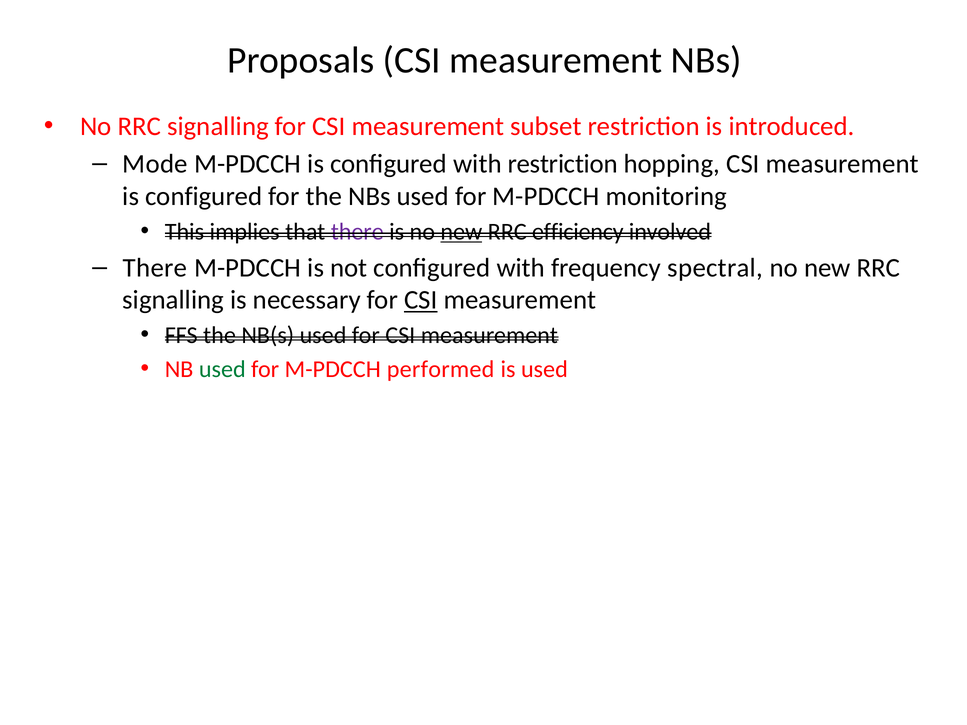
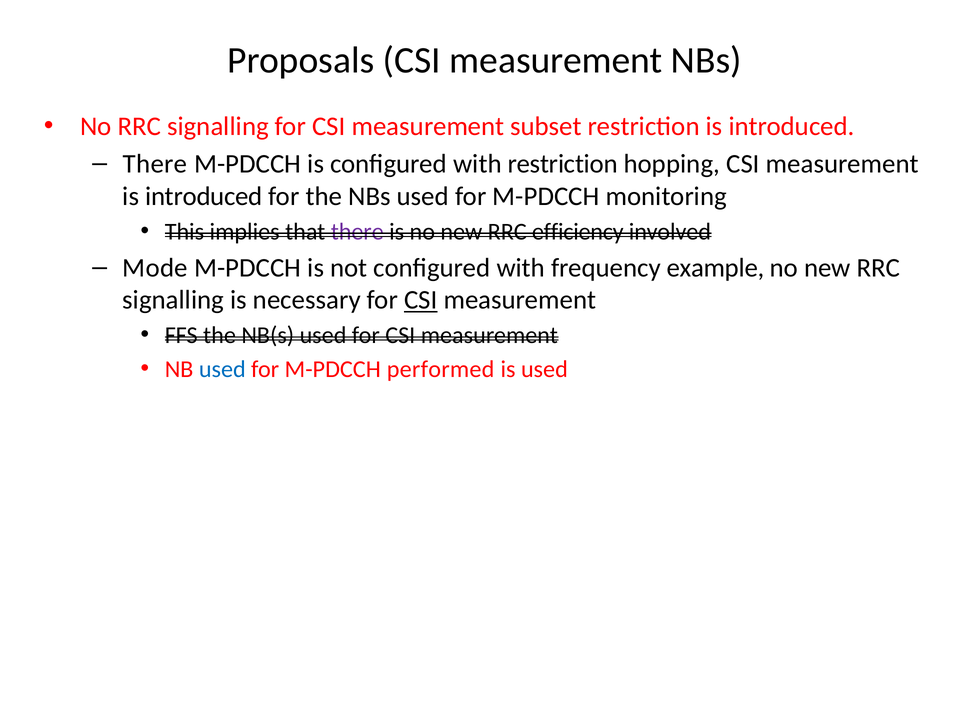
Mode at (155, 164): Mode -> There
configured at (204, 196): configured -> introduced
new at (461, 232) underline: present -> none
There at (155, 268): There -> Mode
spectral: spectral -> example
used at (222, 369) colour: green -> blue
